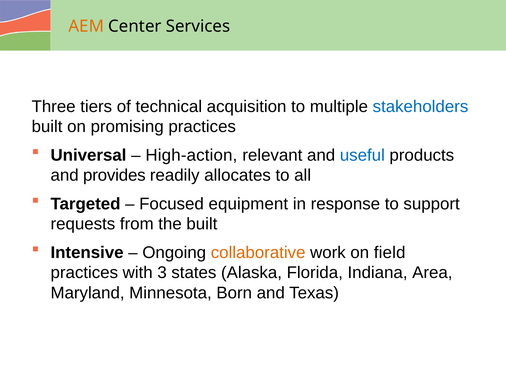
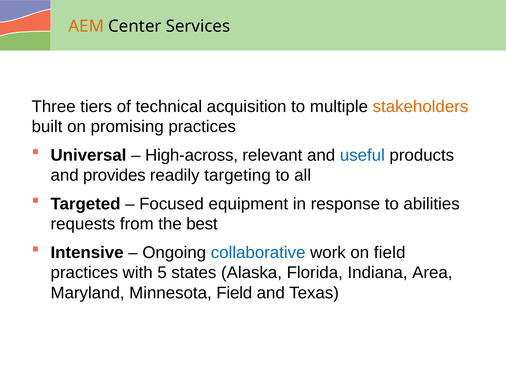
stakeholders colour: blue -> orange
High-action: High-action -> High-across
allocates: allocates -> targeting
support: support -> abilities
the built: built -> best
collaborative colour: orange -> blue
3: 3 -> 5
Minnesota Born: Born -> Field
